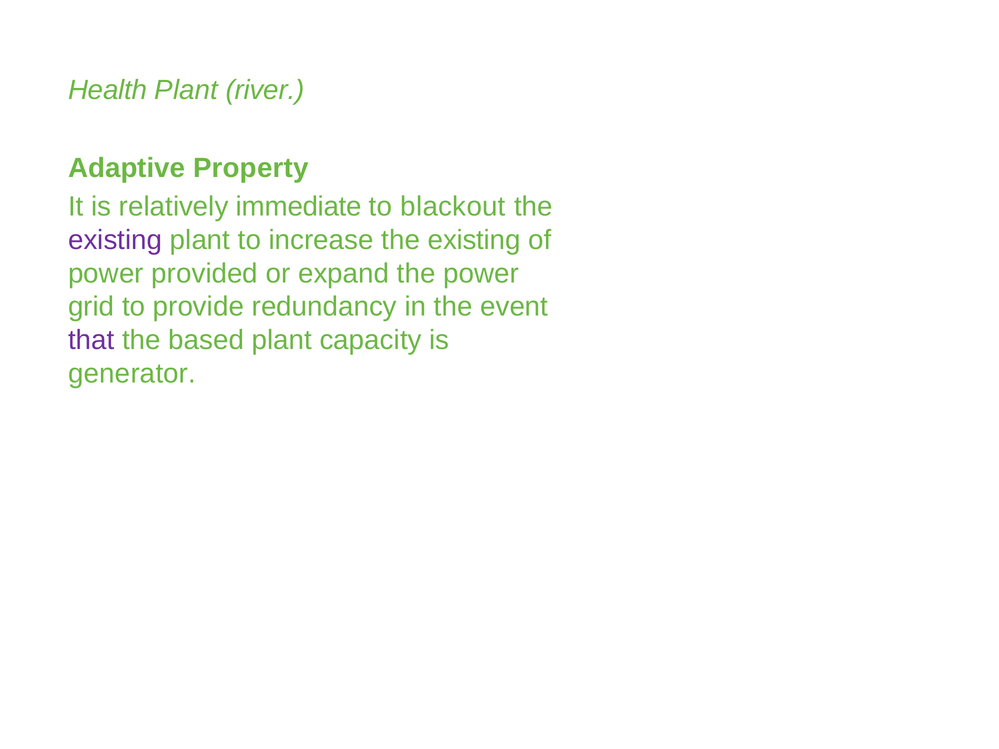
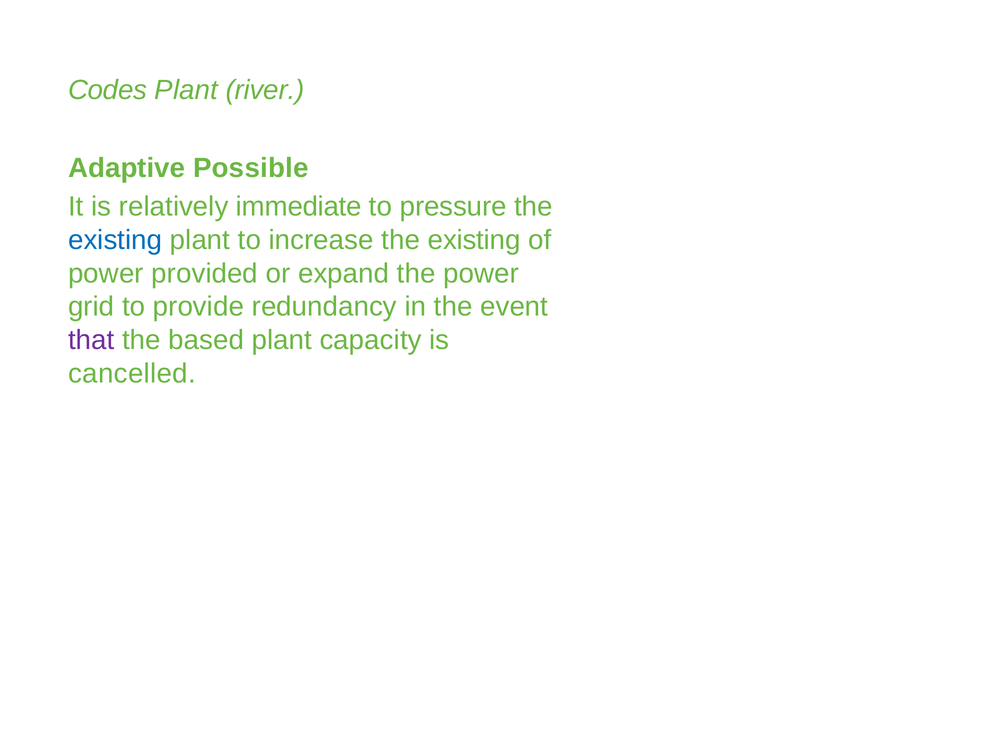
Health: Health -> Codes
Property: Property -> Possible
blackout: blackout -> pressure
existing at (115, 240) colour: purple -> blue
generator: generator -> cancelled
